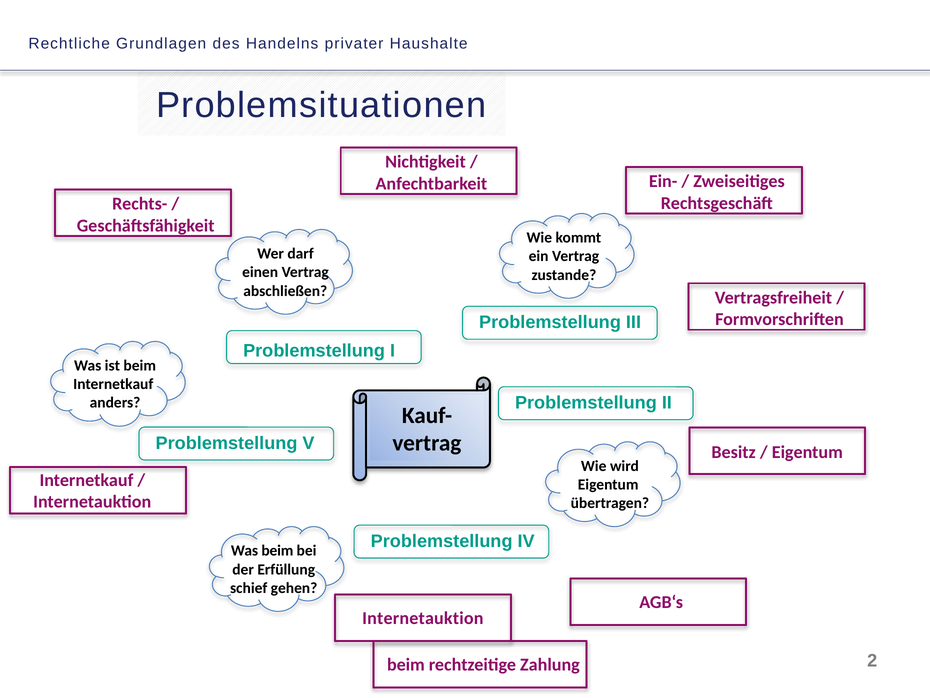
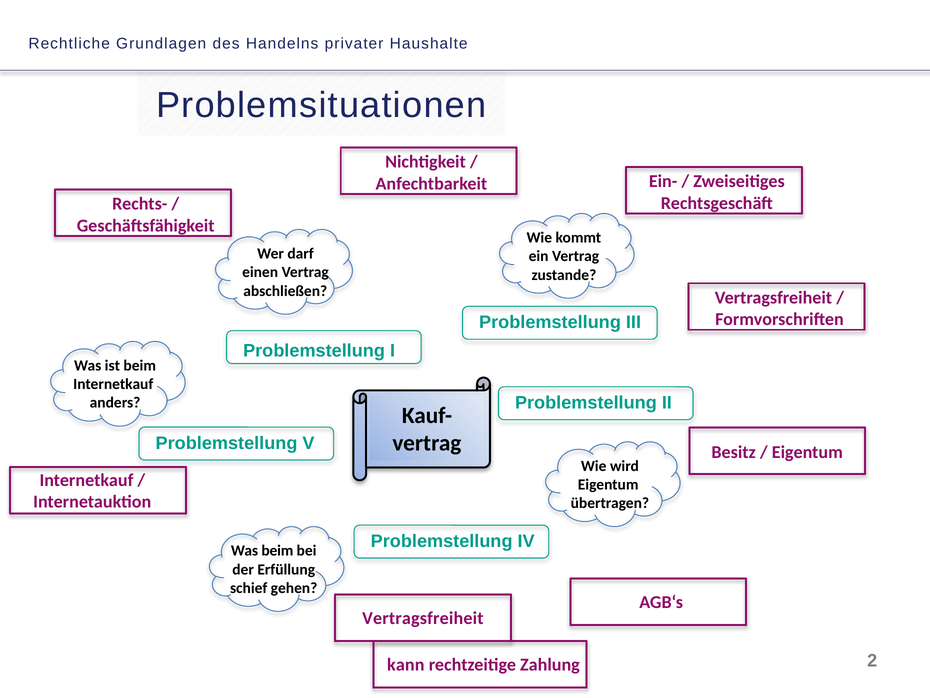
Internetauktion at (423, 618): Internetauktion -> Vertragsfreiheit
beim at (406, 664): beim -> kann
